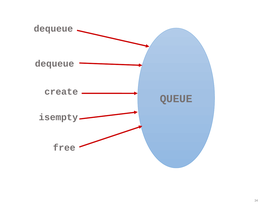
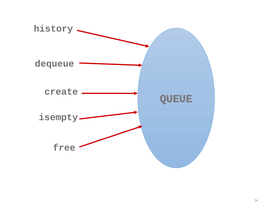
dequeue at (53, 29): dequeue -> history
